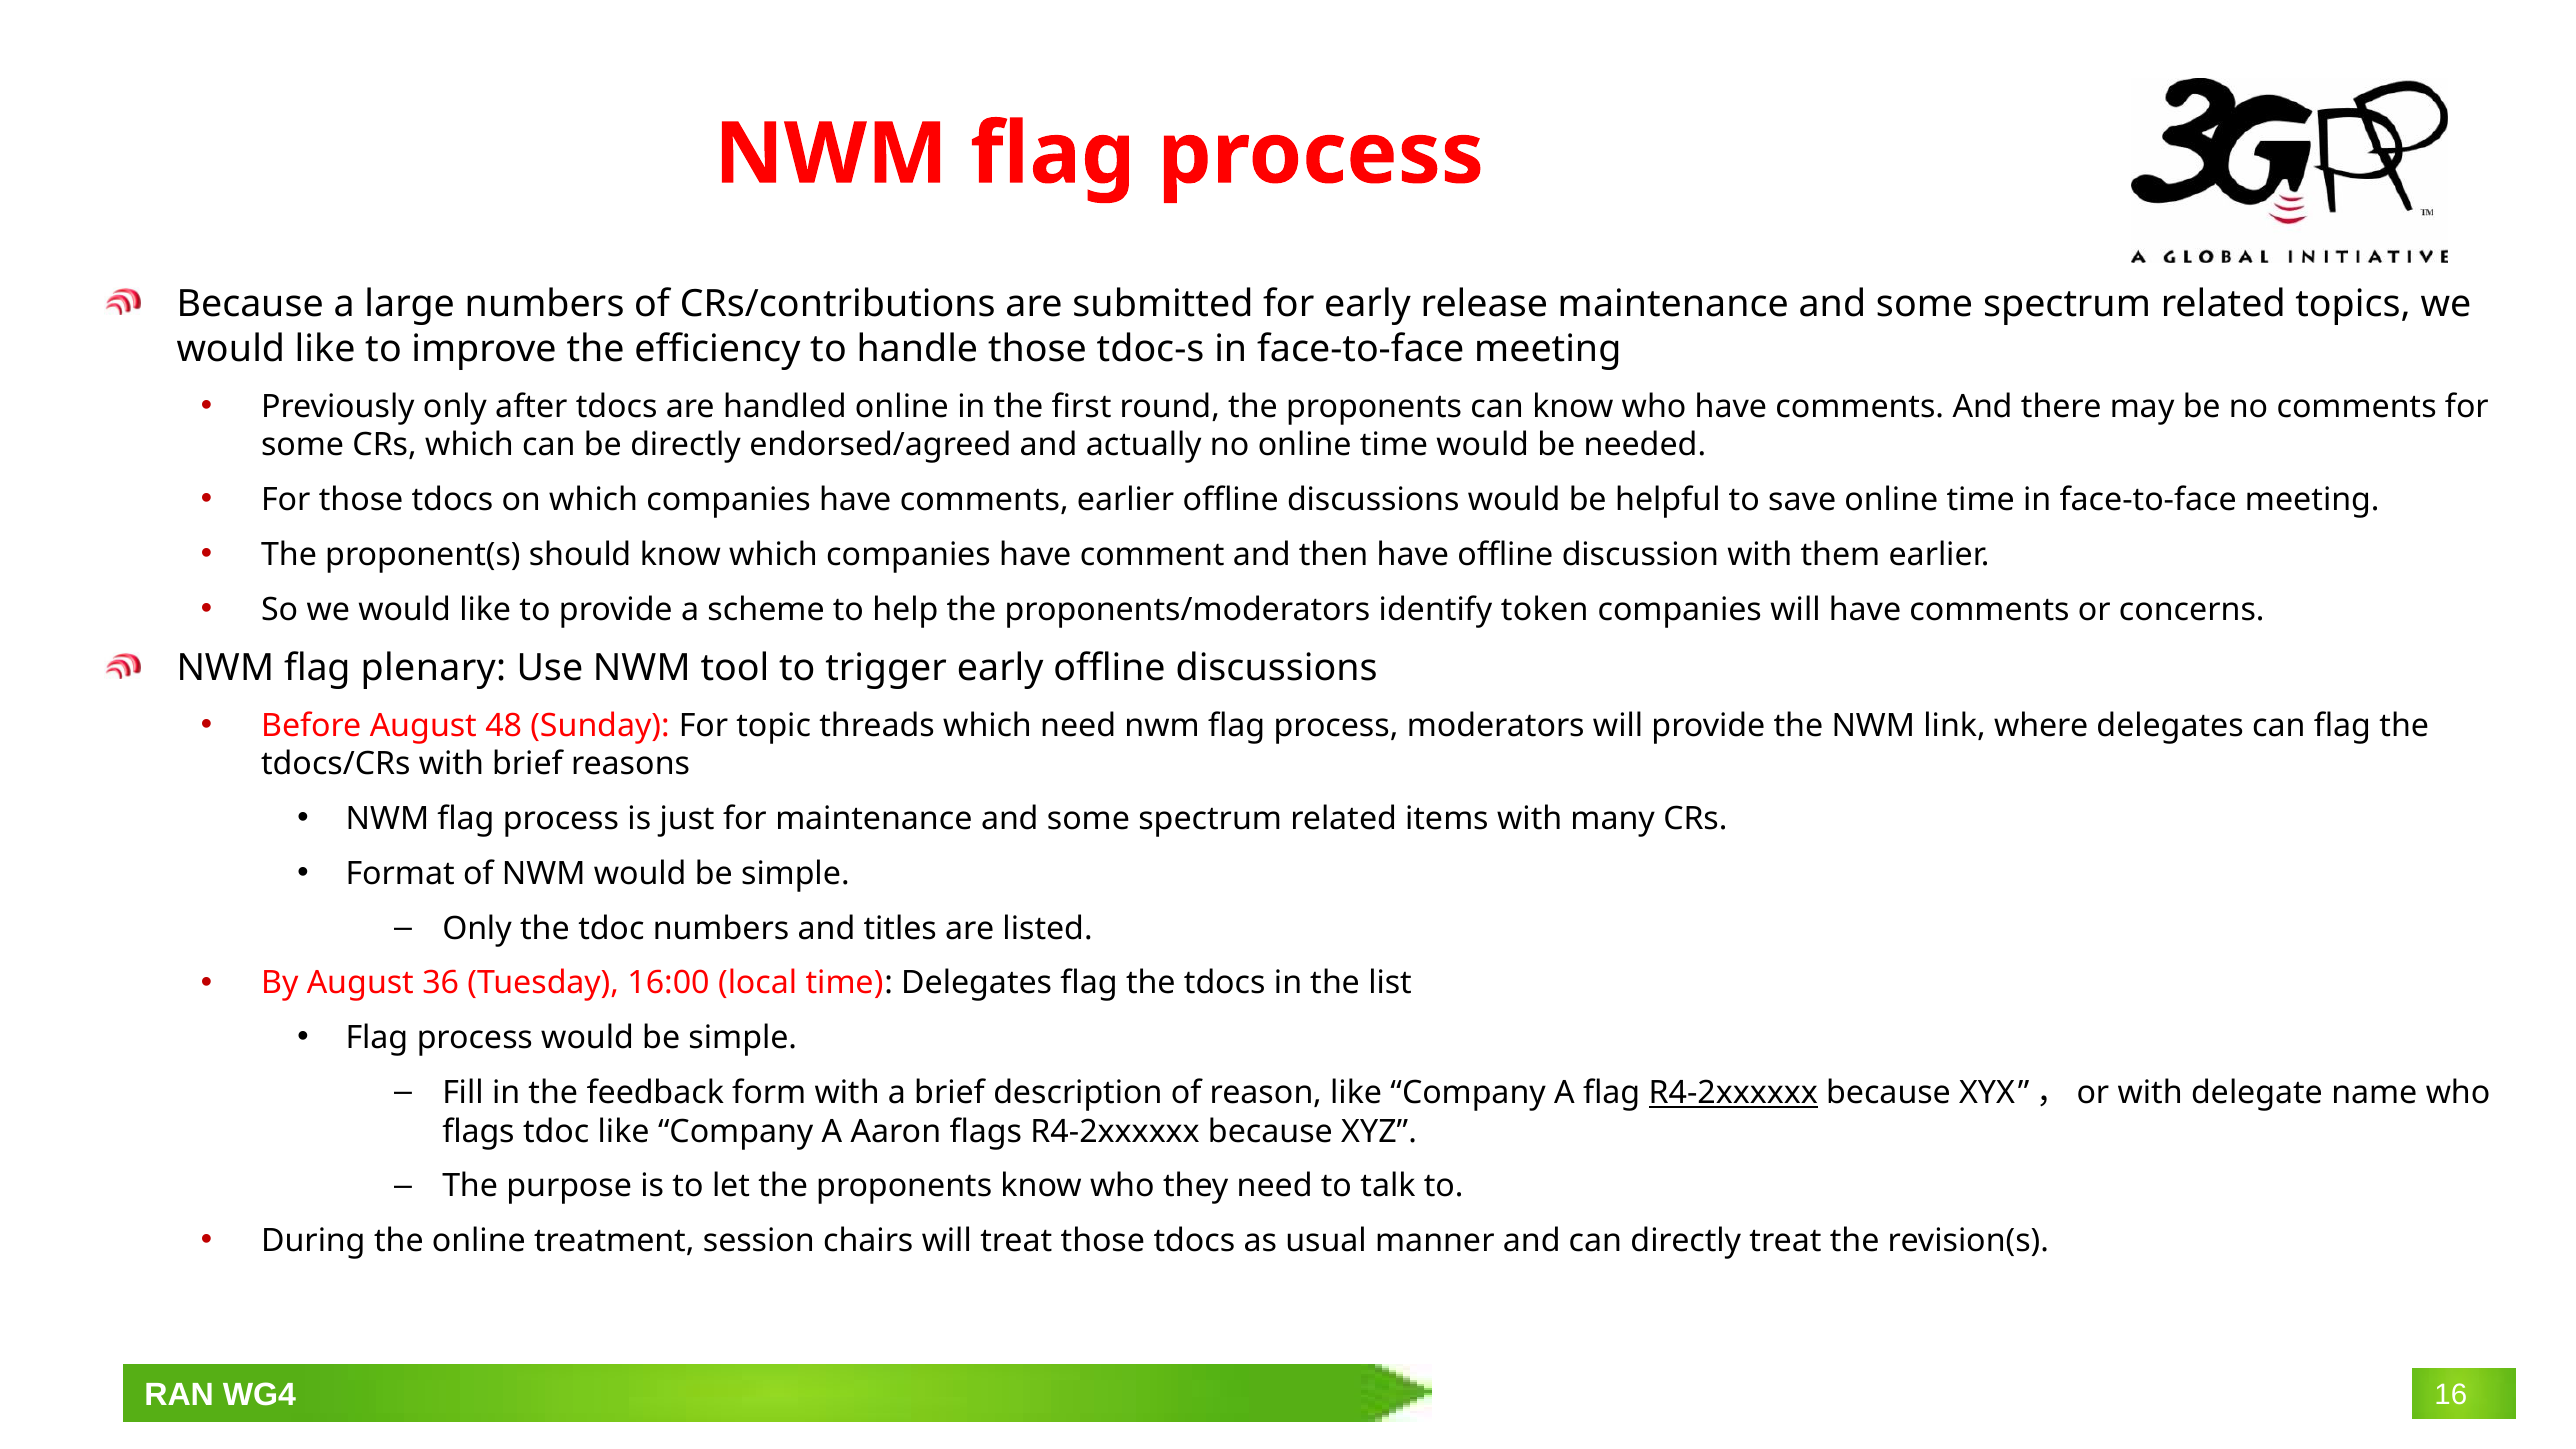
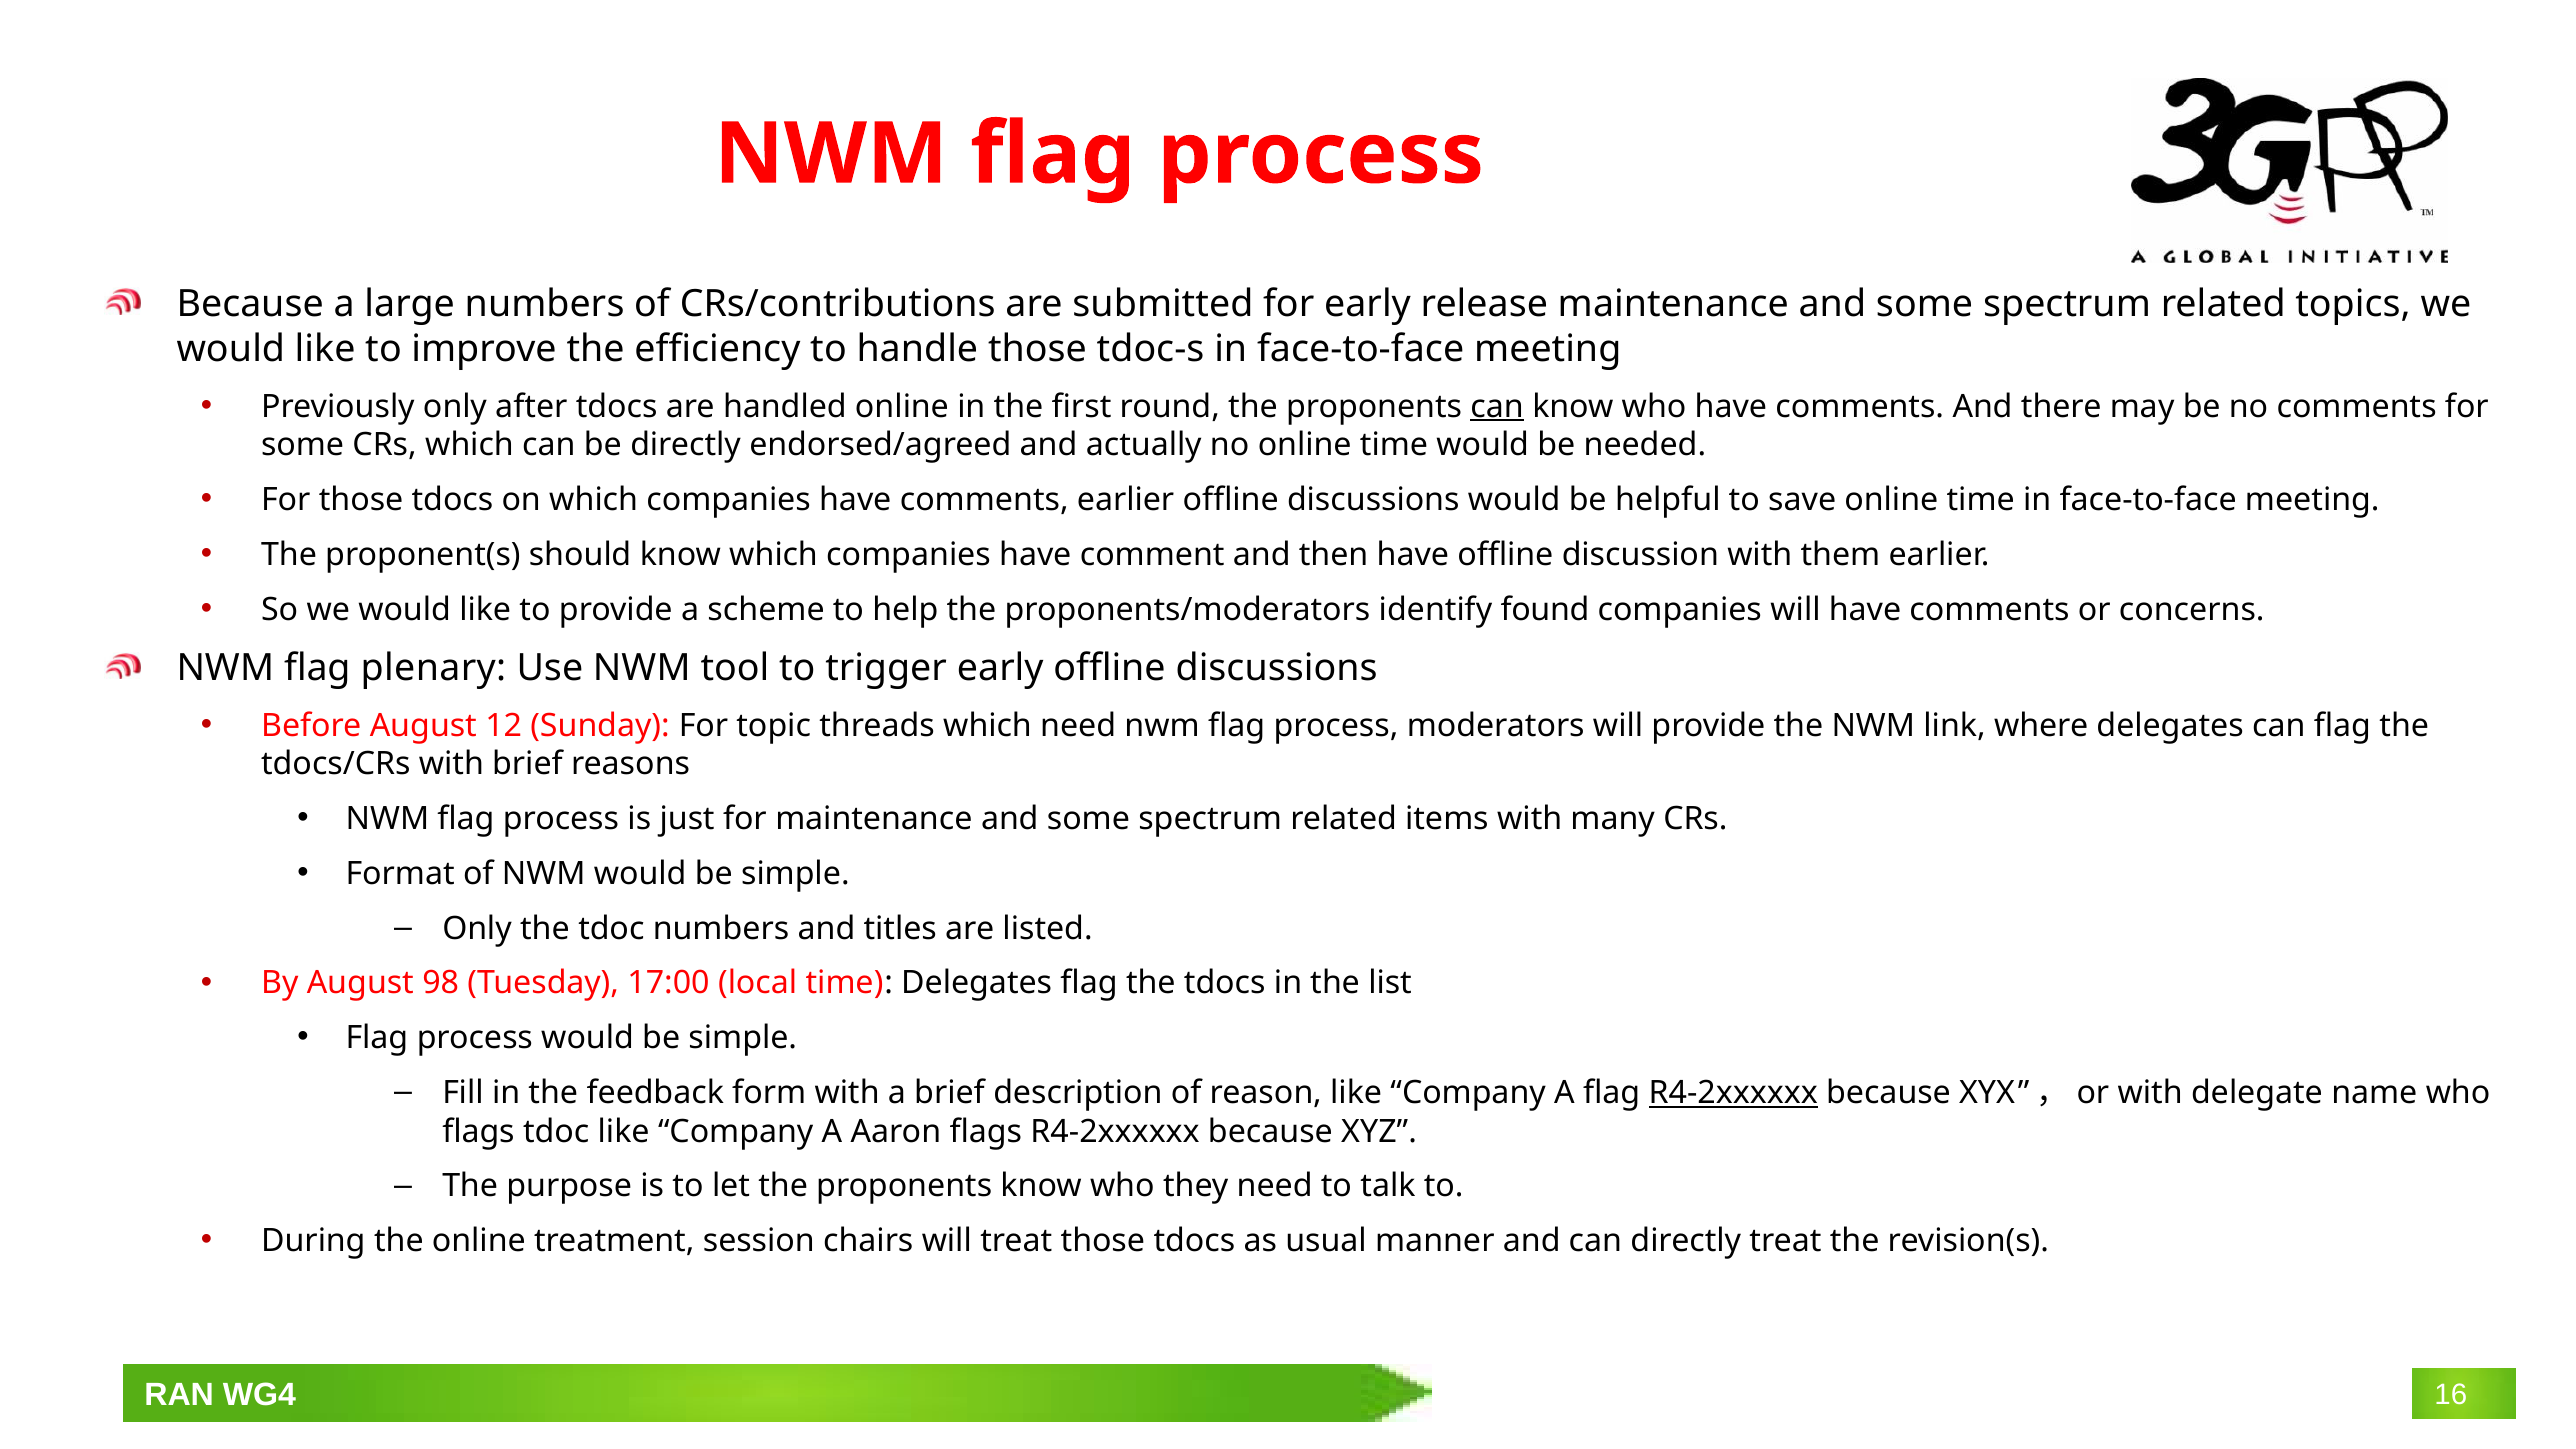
can at (1497, 407) underline: none -> present
token: token -> found
48: 48 -> 12
36: 36 -> 98
16:00: 16:00 -> 17:00
